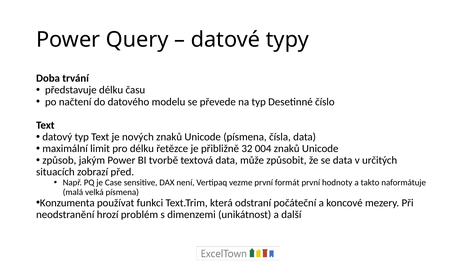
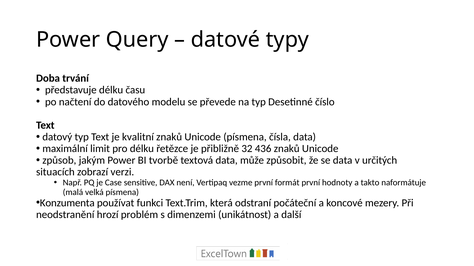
nových: nových -> kvalitní
004: 004 -> 436
před: před -> verzi
